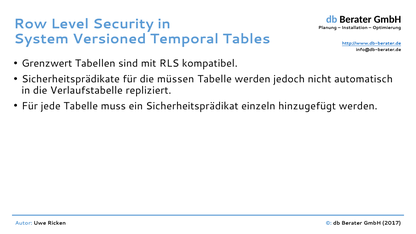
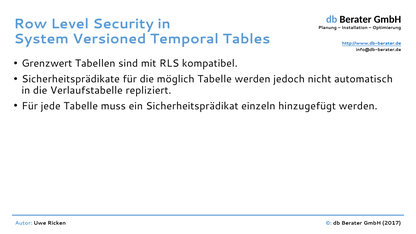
müssen: müssen -> möglich
